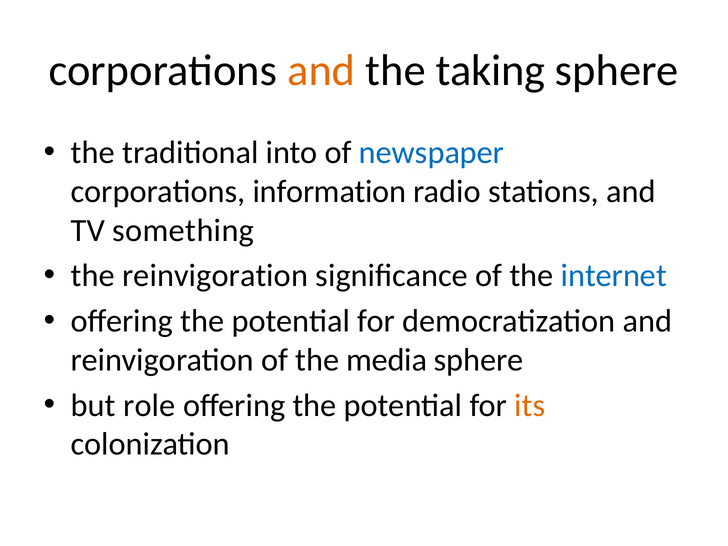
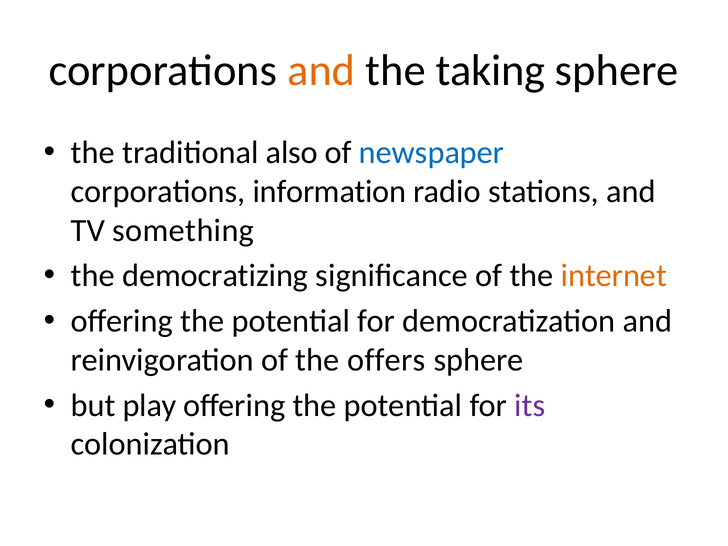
into: into -> also
the reinvigoration: reinvigoration -> democratizing
internet colour: blue -> orange
media: media -> offers
role: role -> play
its colour: orange -> purple
